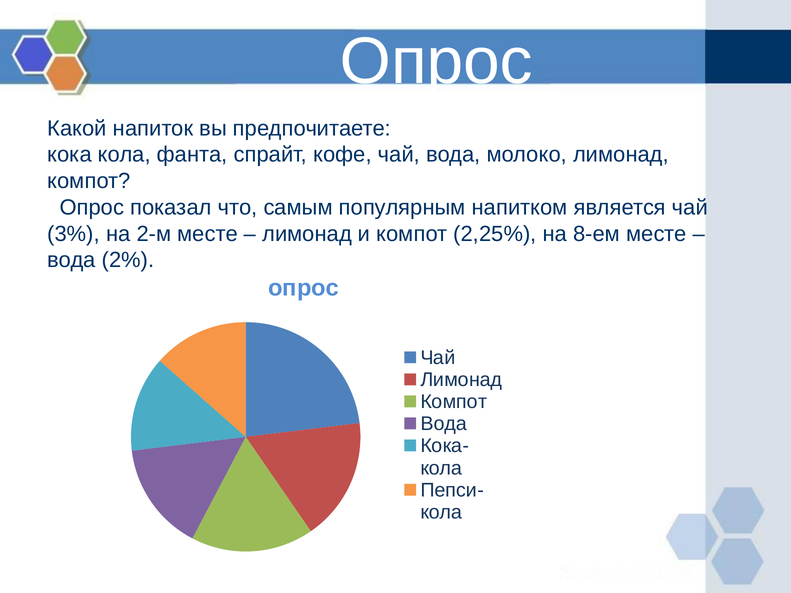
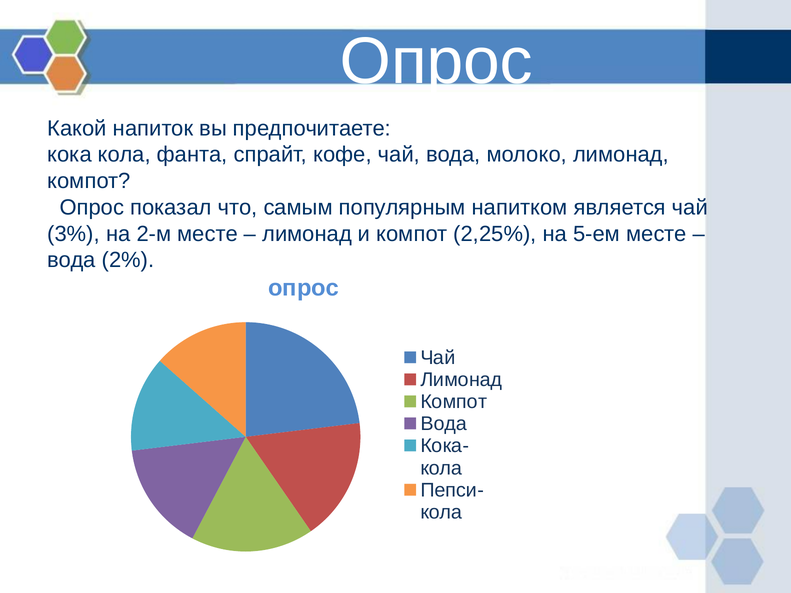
8-ем: 8-ем -> 5-ем
